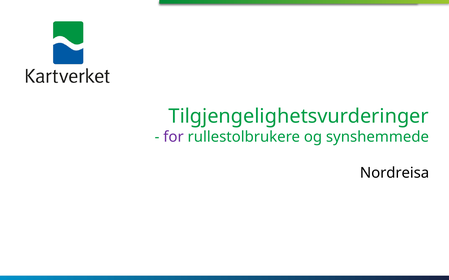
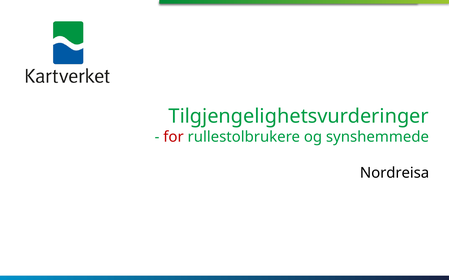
for colour: purple -> red
